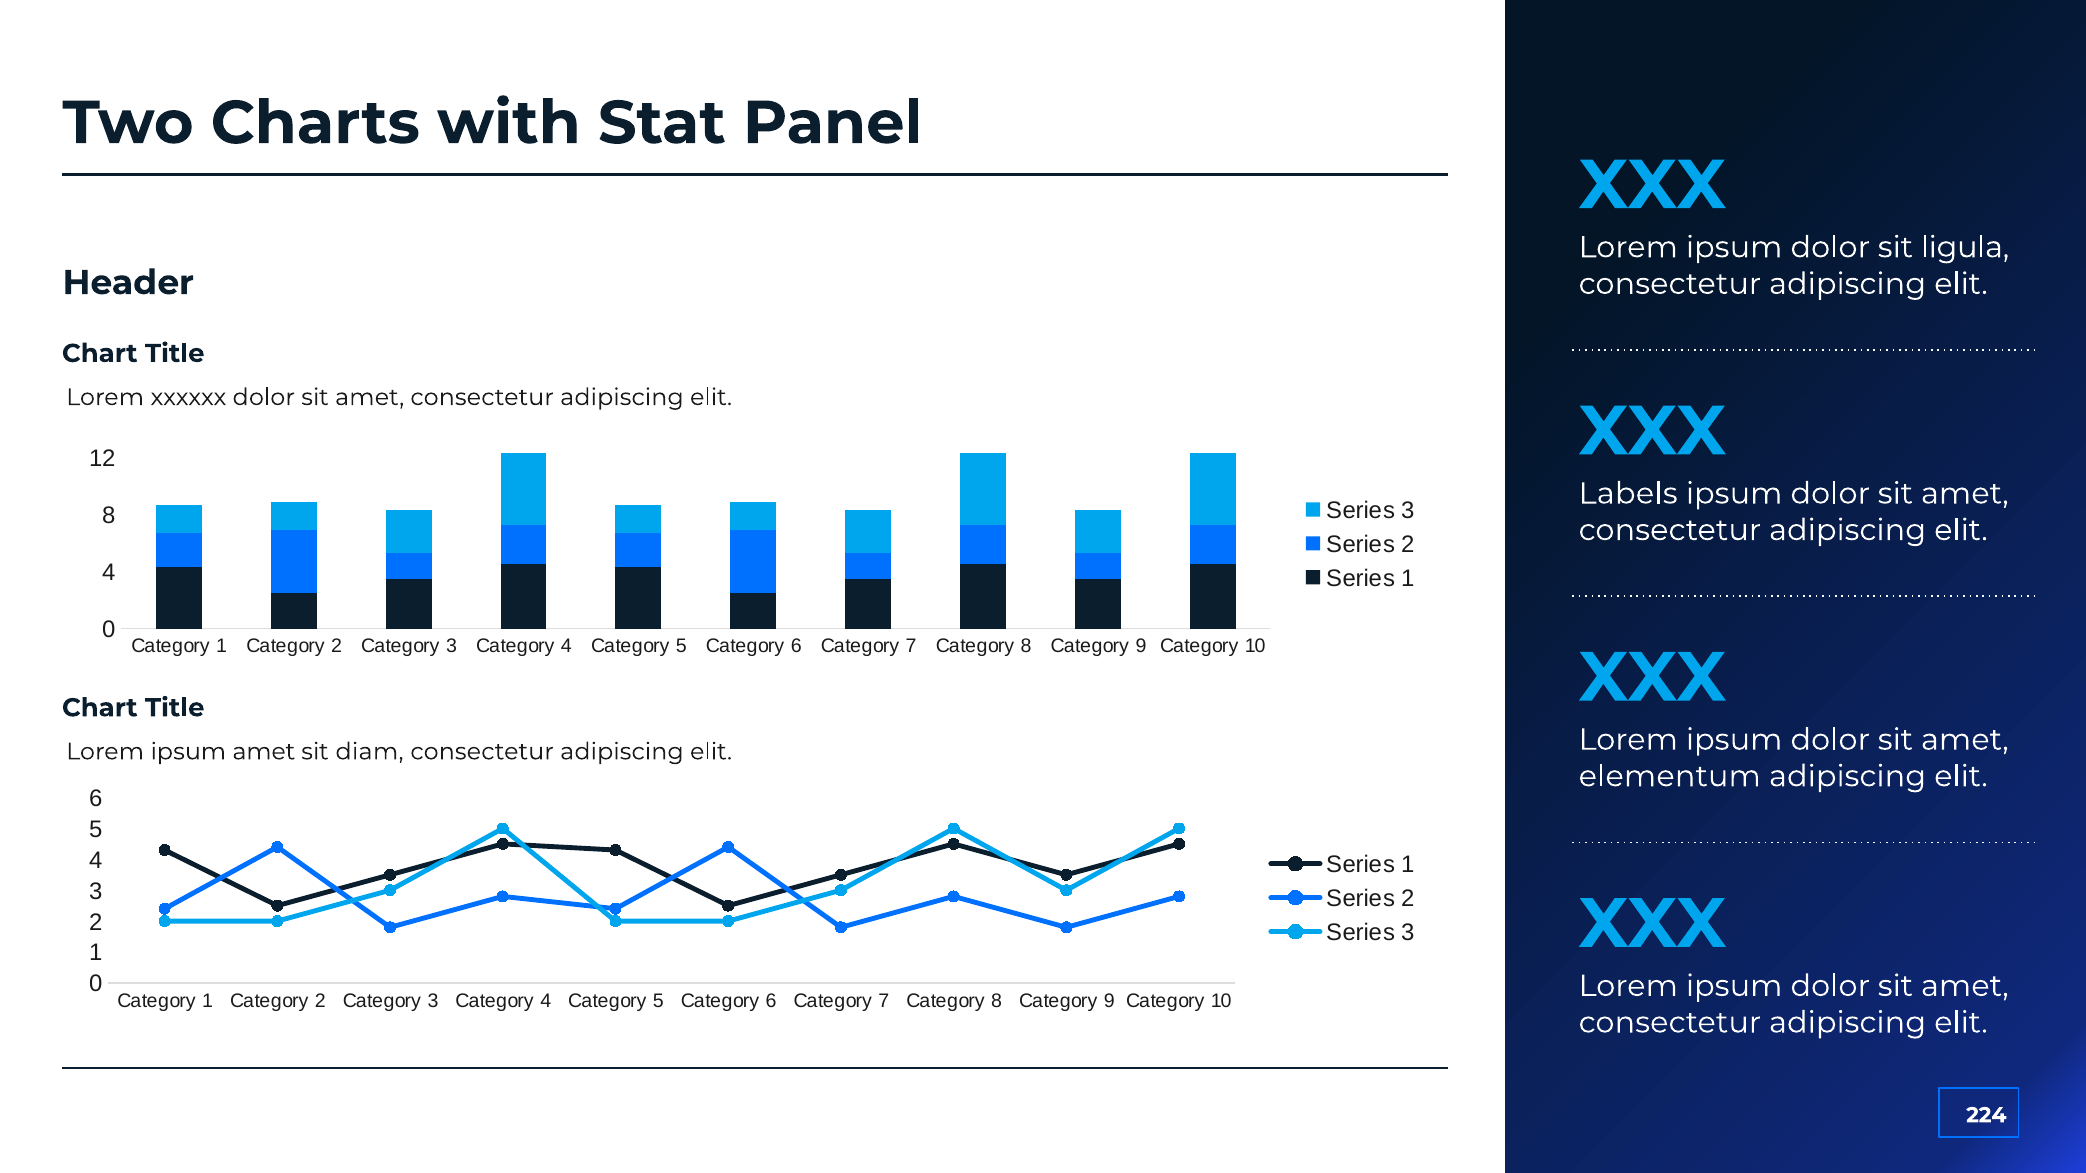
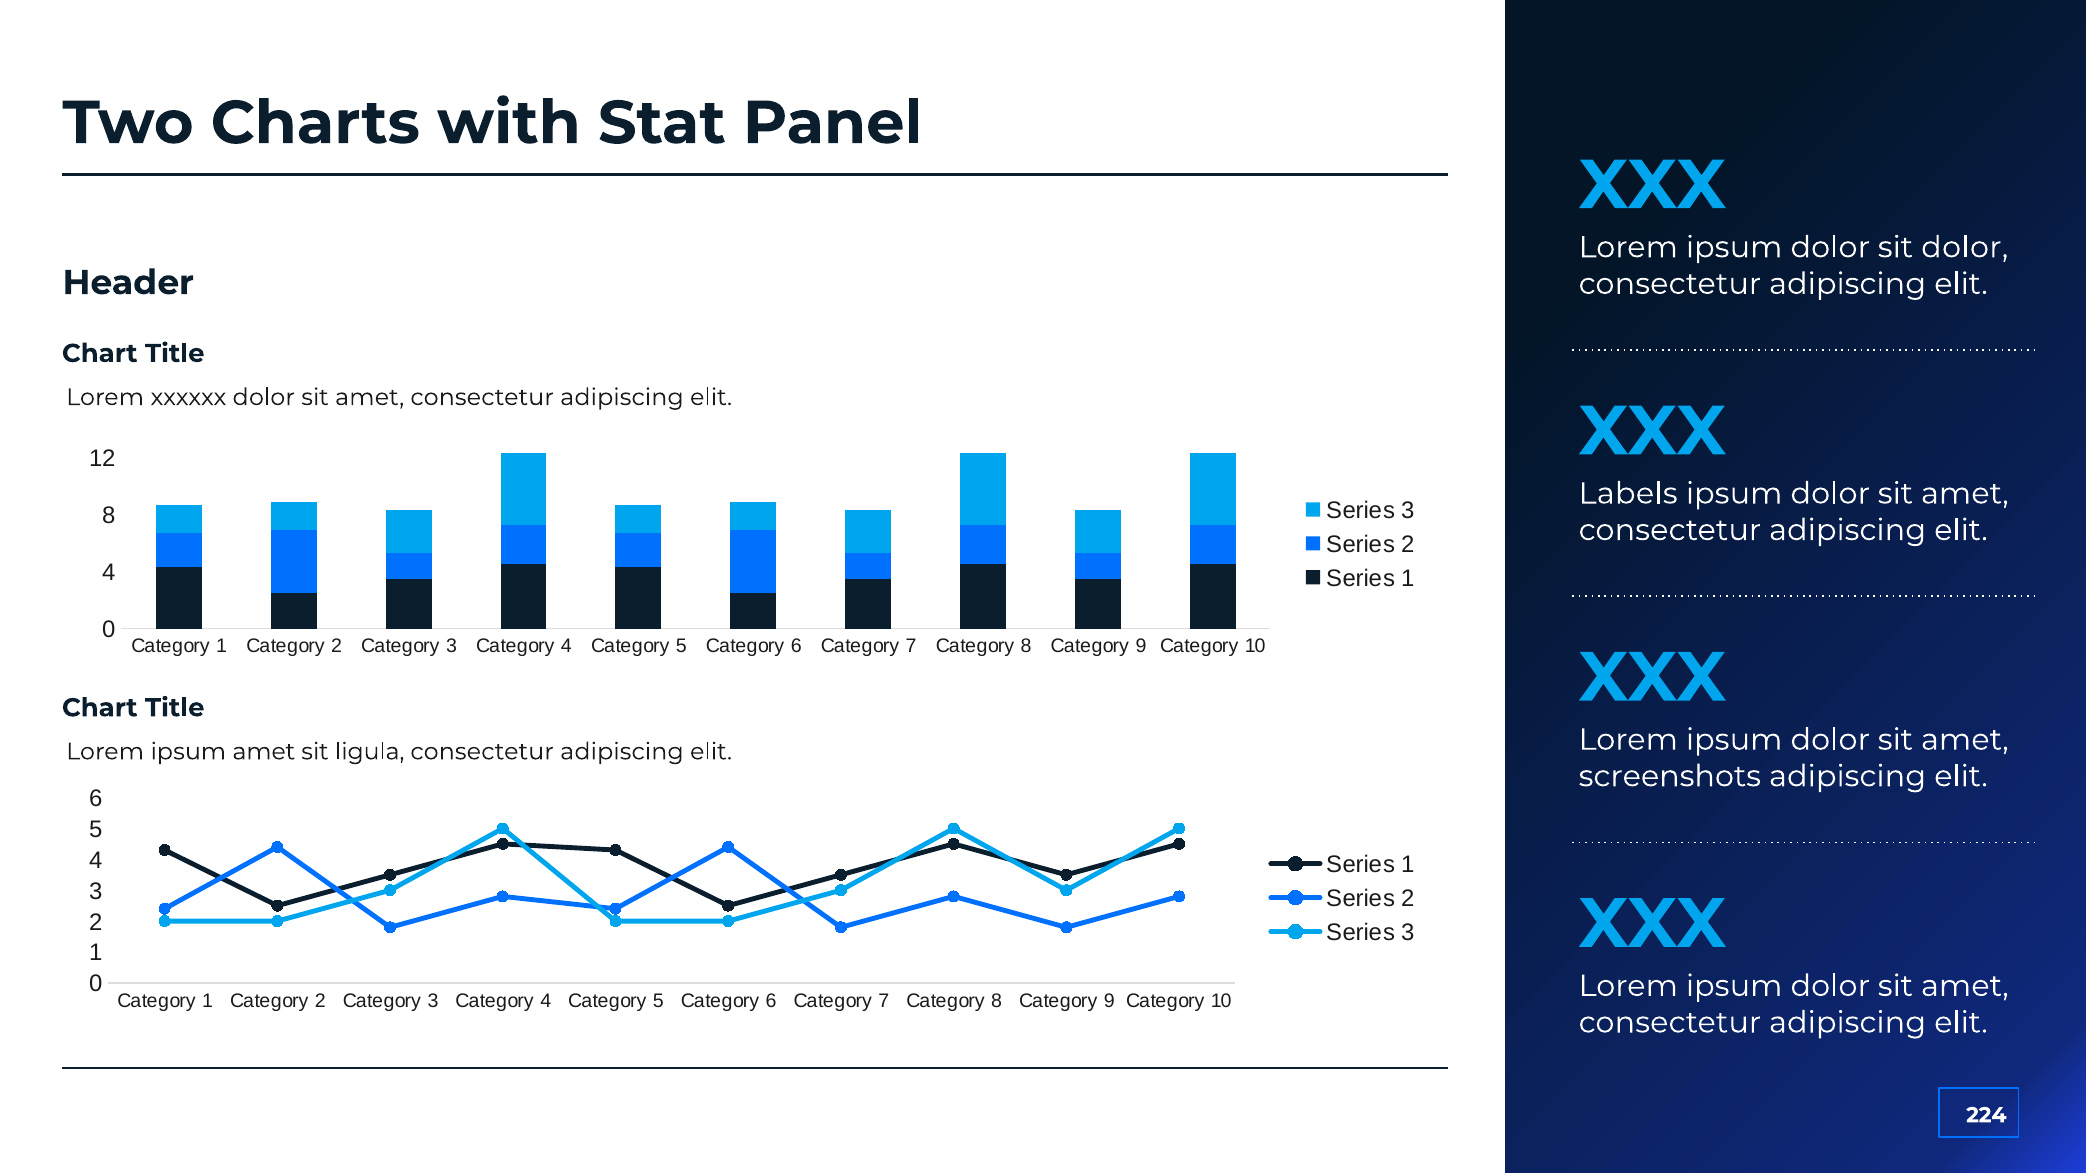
sit ligula: ligula -> dolor
diam: diam -> ligula
elementum: elementum -> screenshots
